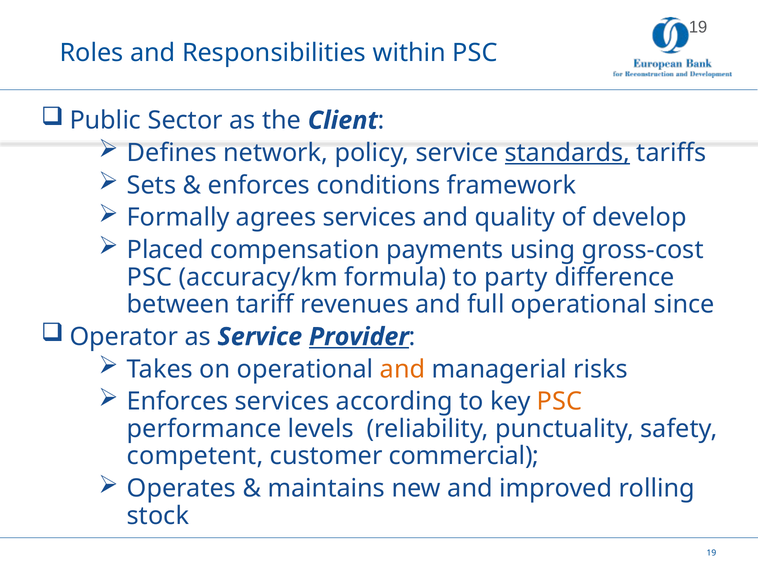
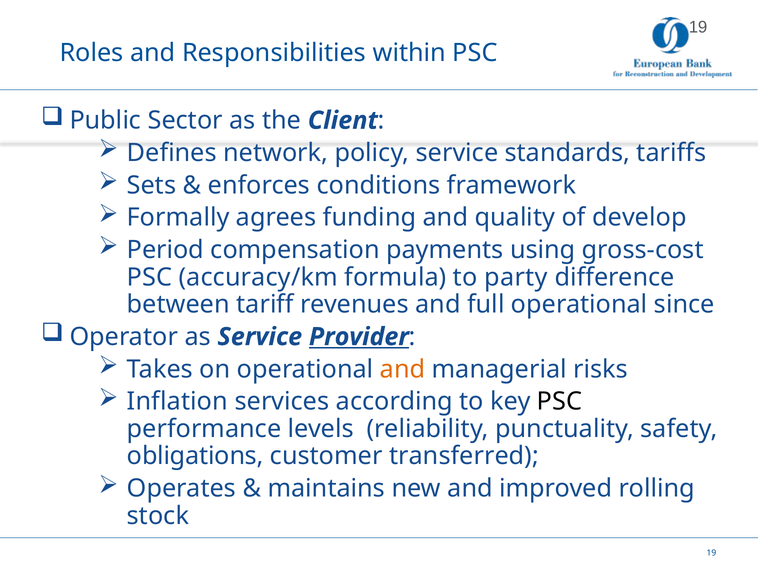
standards underline: present -> none
agrees services: services -> funding
Placed: Placed -> Period
Enforces at (178, 401): Enforces -> Inflation
PSC at (560, 401) colour: orange -> black
competent: competent -> obligations
commercial: commercial -> transferred
